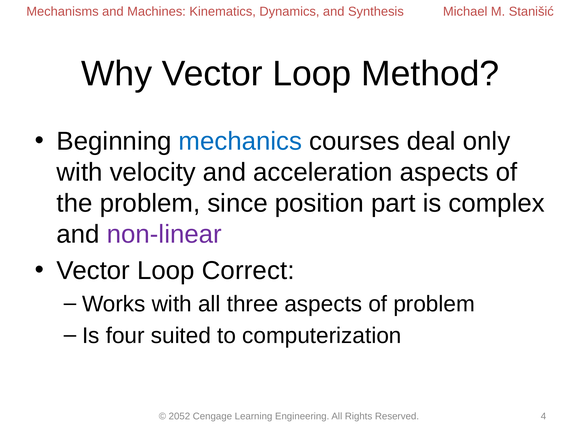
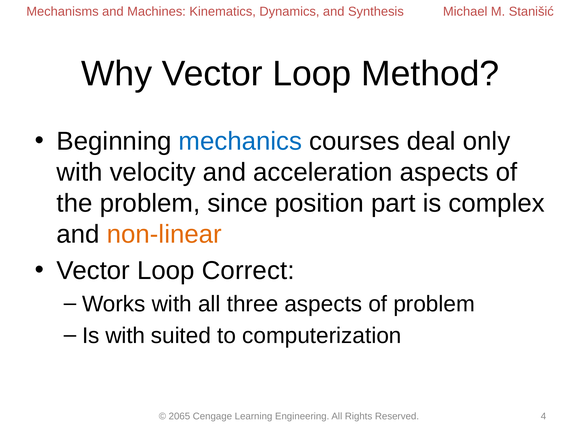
non-linear colour: purple -> orange
Is four: four -> with
2052: 2052 -> 2065
